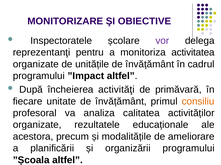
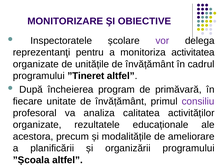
”Impact: ”Impact -> ”Tineret
activităţi: activităţi -> program
consiliu colour: orange -> purple
